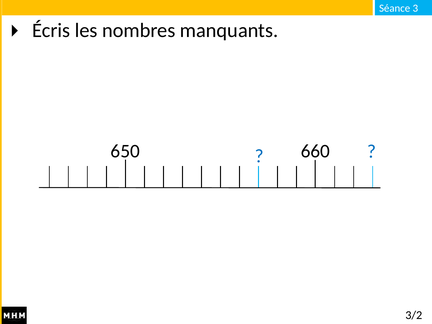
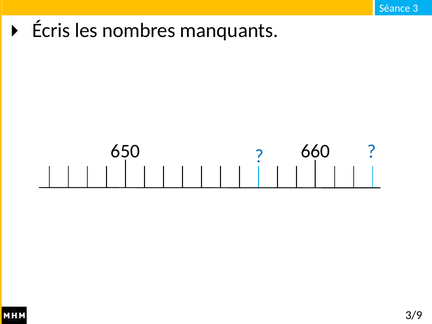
3/2: 3/2 -> 3/9
